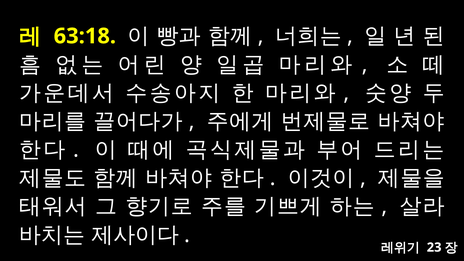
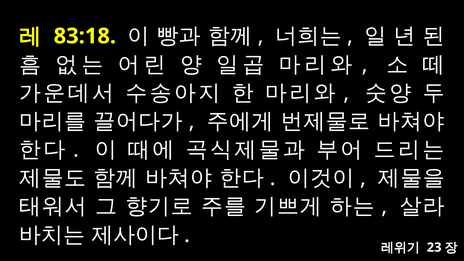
63:18: 63:18 -> 83:18
